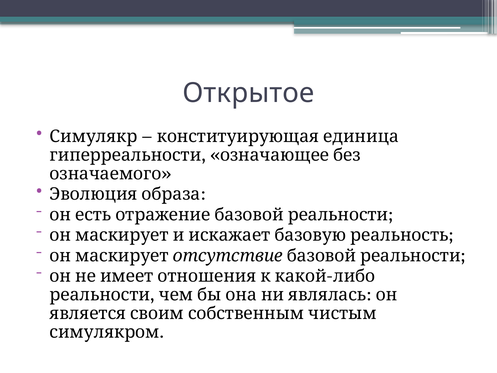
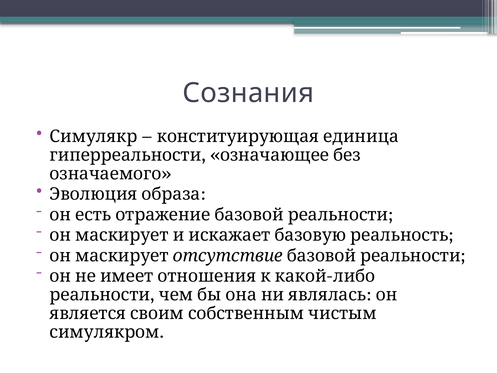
Открытое: Открытое -> Сознания
